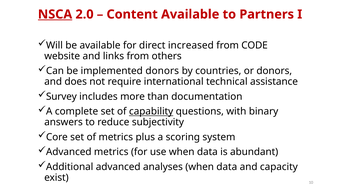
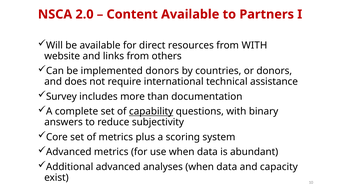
NSCA underline: present -> none
increased: increased -> resources
from CODE: CODE -> WITH
